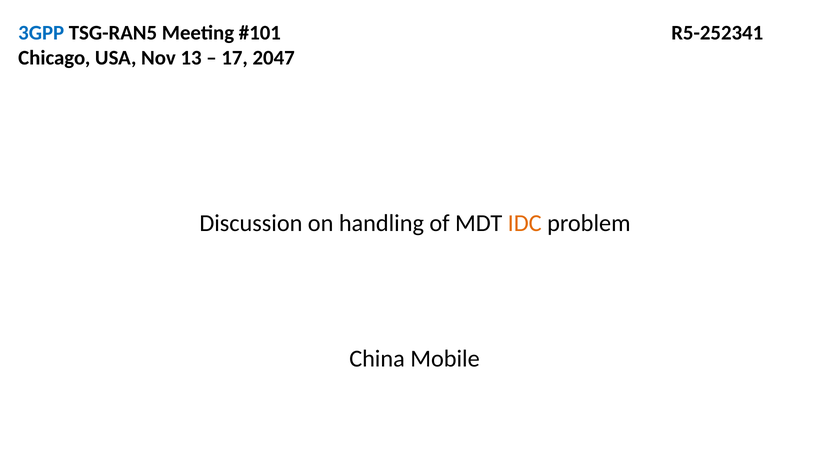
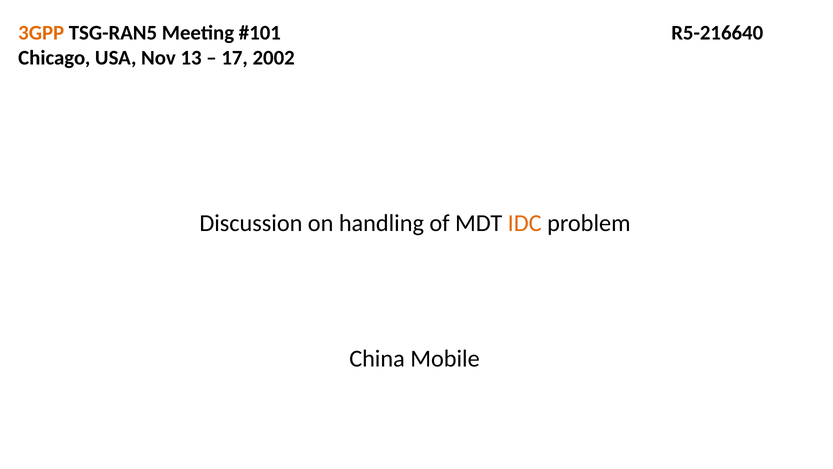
3GPP colour: blue -> orange
R5-252341: R5-252341 -> R5-216640
2047: 2047 -> 2002
